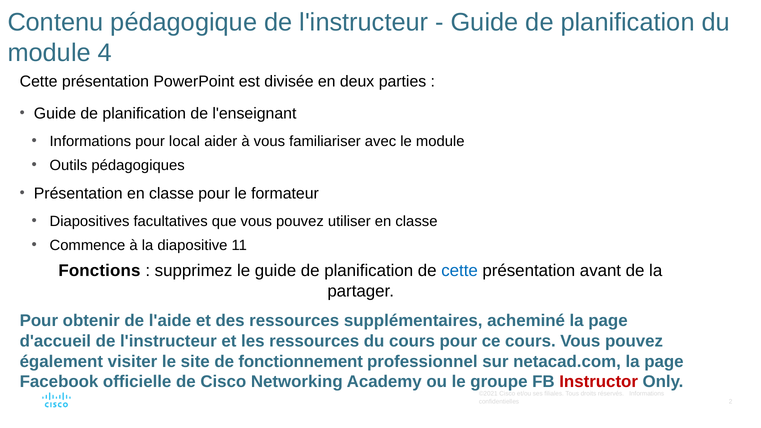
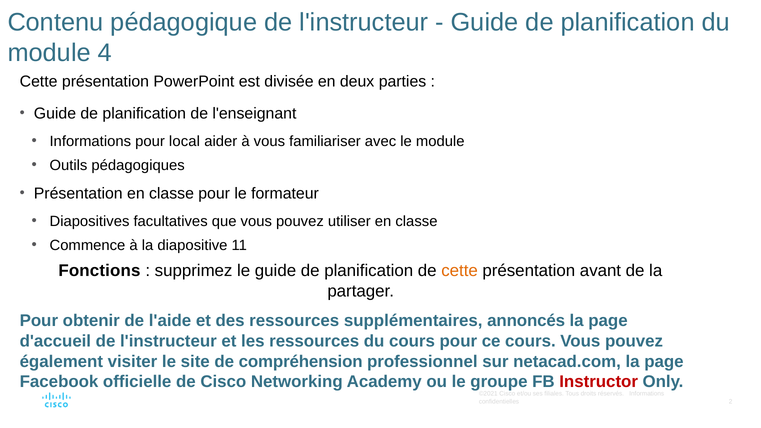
cette at (460, 271) colour: blue -> orange
acheminé: acheminé -> annoncés
fonctionnement: fonctionnement -> compréhension
